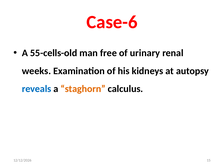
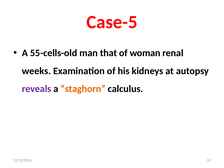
Case-6: Case-6 -> Case-5
free: free -> that
urinary: urinary -> woman
reveals colour: blue -> purple
